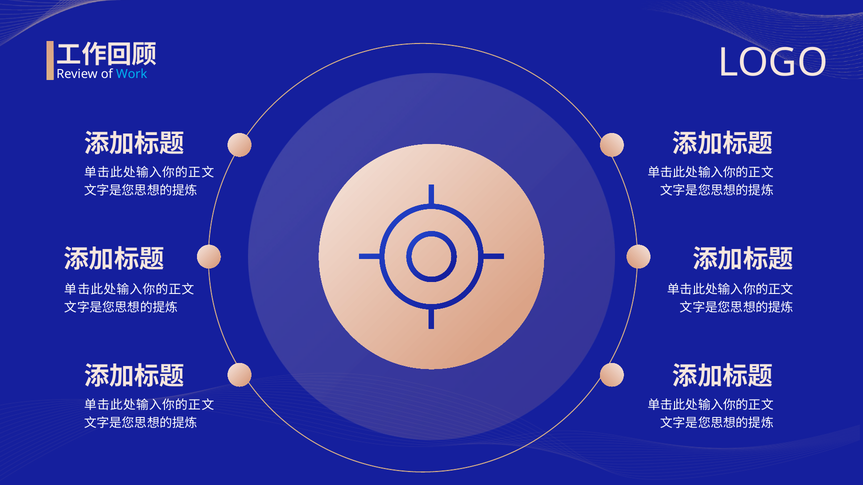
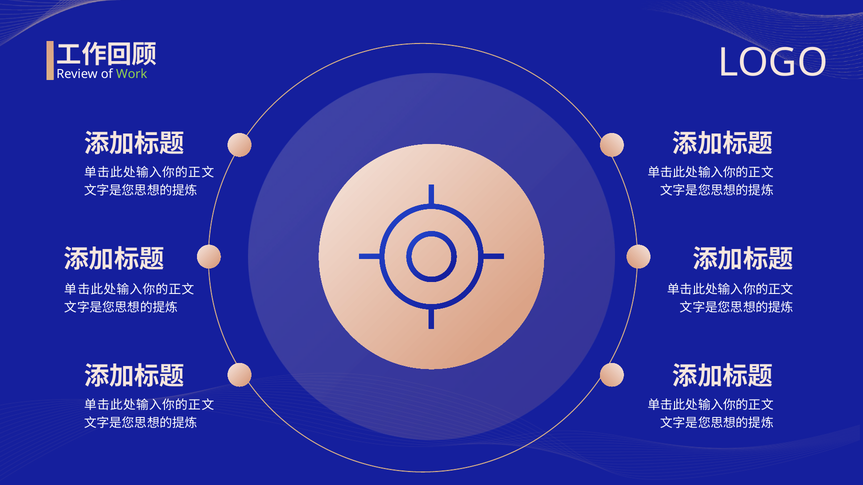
Work colour: light blue -> light green
